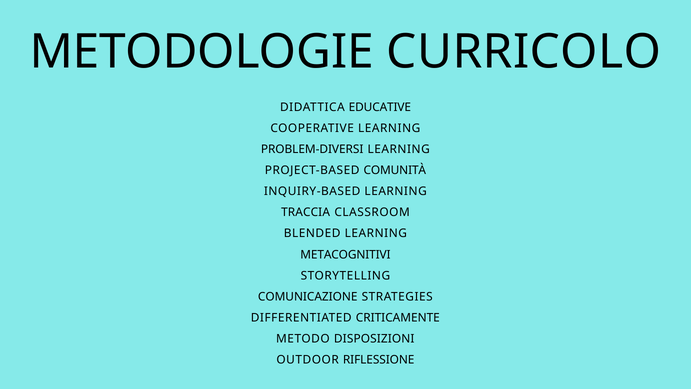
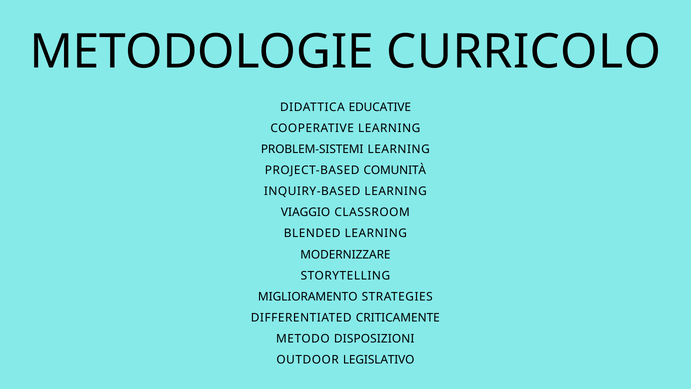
PROBLEM-DIVERSI: PROBLEM-DIVERSI -> PROBLEM-SISTEMI
TRACCIA: TRACCIA -> VIAGGIO
METACOGNITIVI: METACOGNITIVI -> MODERNIZZARE
COMUNICAZIONE: COMUNICAZIONE -> MIGLIORAMENTO
RIFLESSIONE: RIFLESSIONE -> LEGISLATIVO
